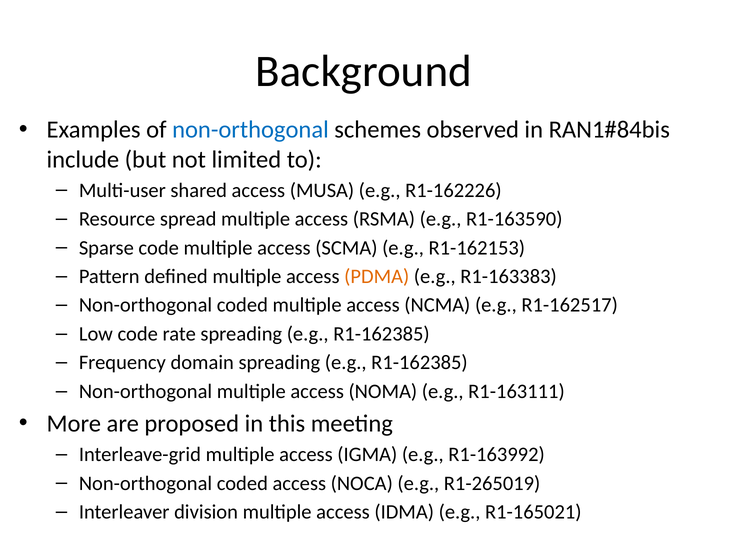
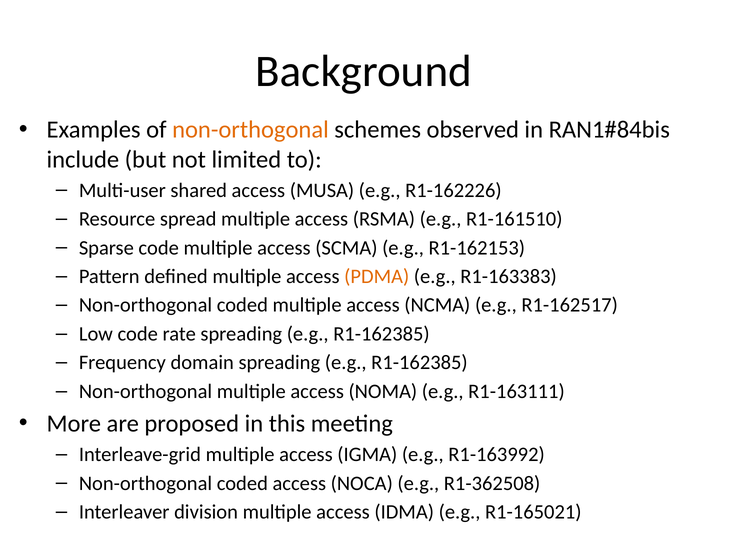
non-orthogonal at (250, 130) colour: blue -> orange
R1-163590: R1-163590 -> R1-161510
R1-265019: R1-265019 -> R1-362508
